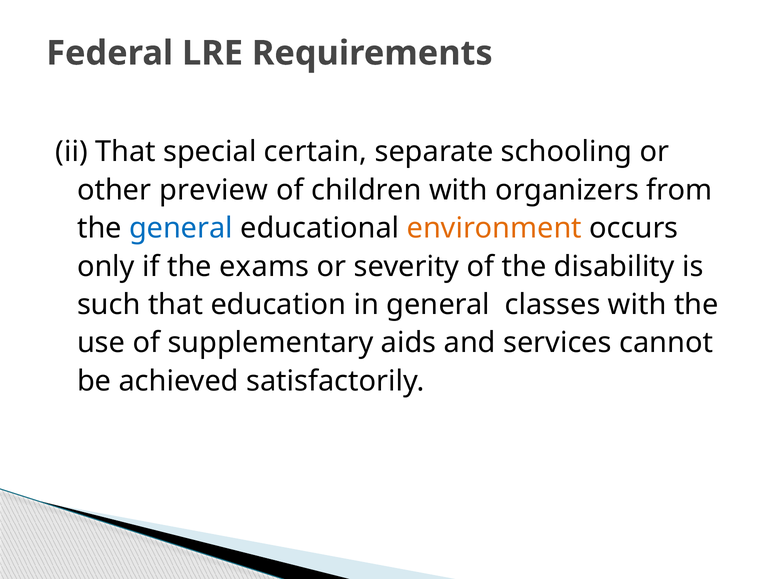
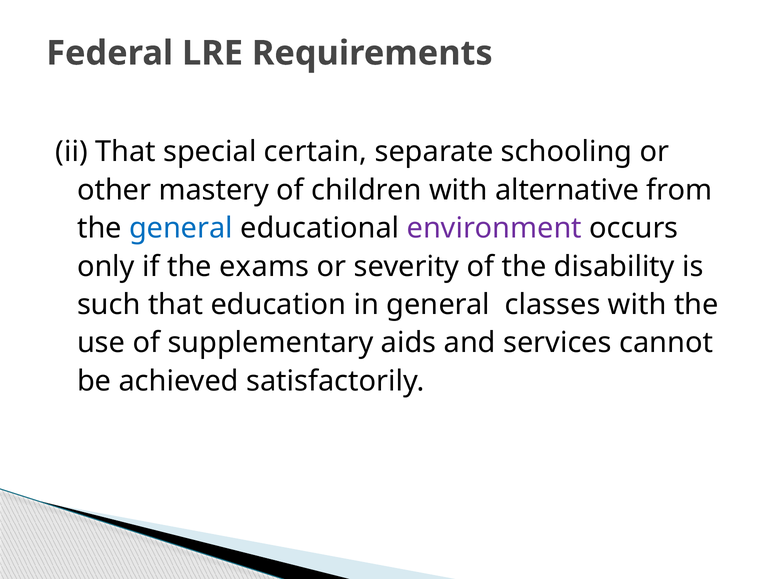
preview: preview -> mastery
organizers: organizers -> alternative
environment colour: orange -> purple
